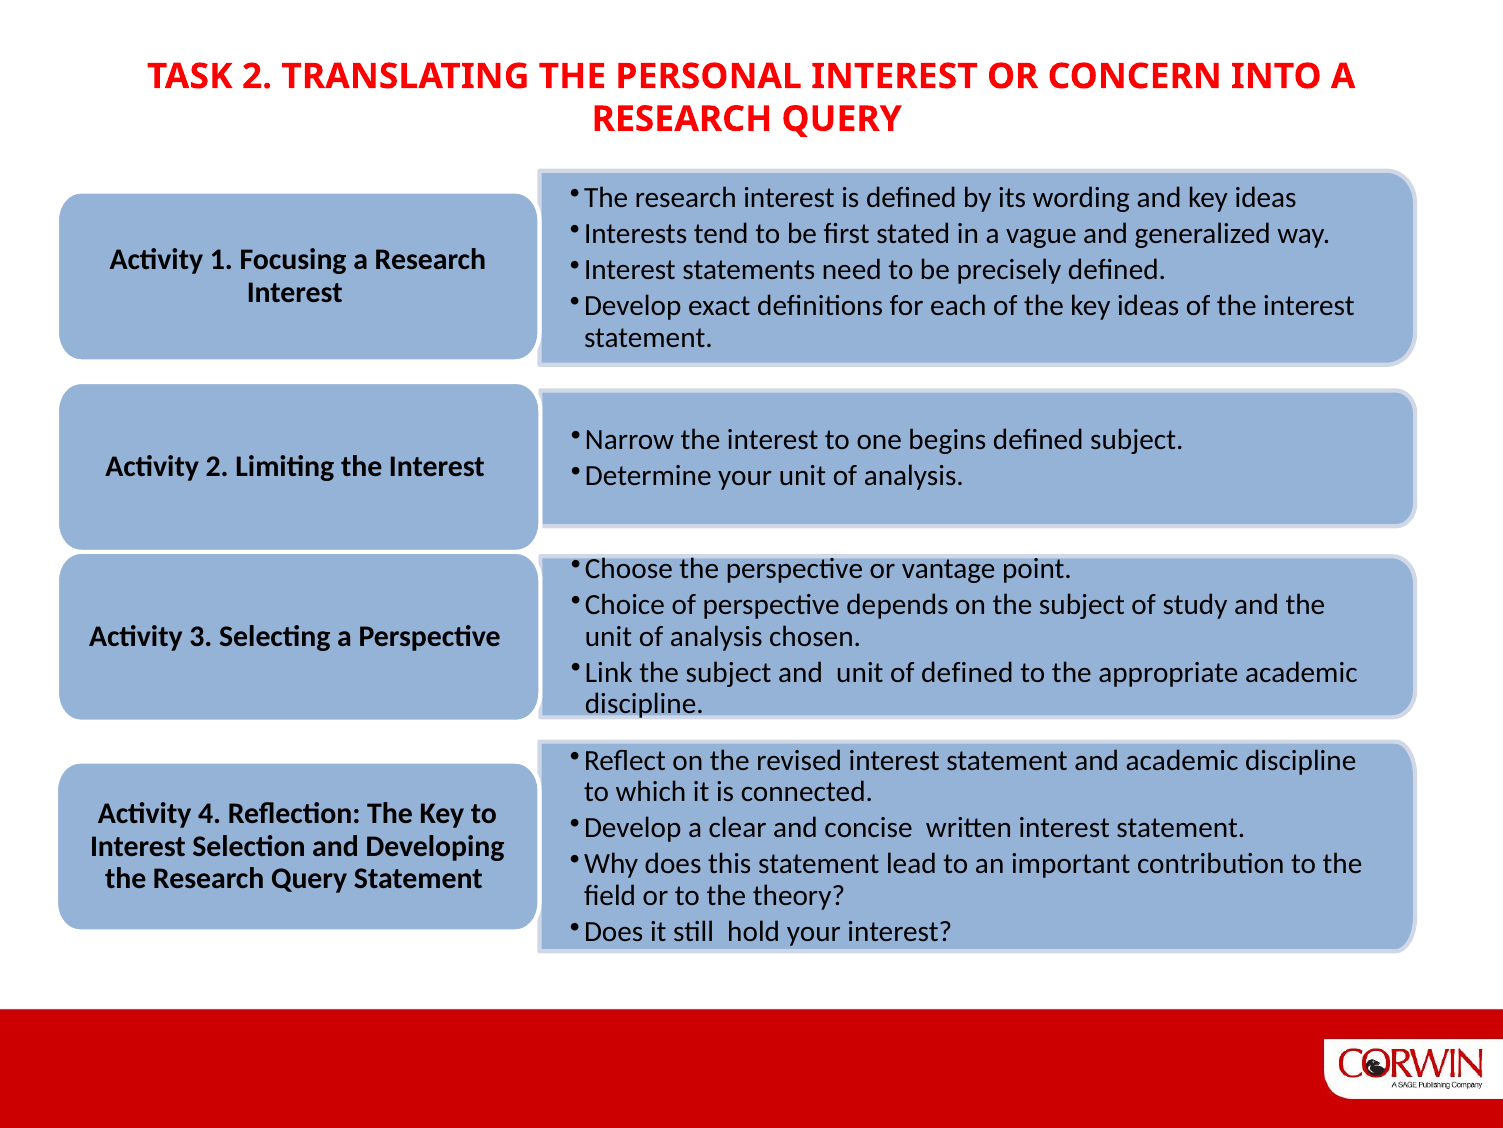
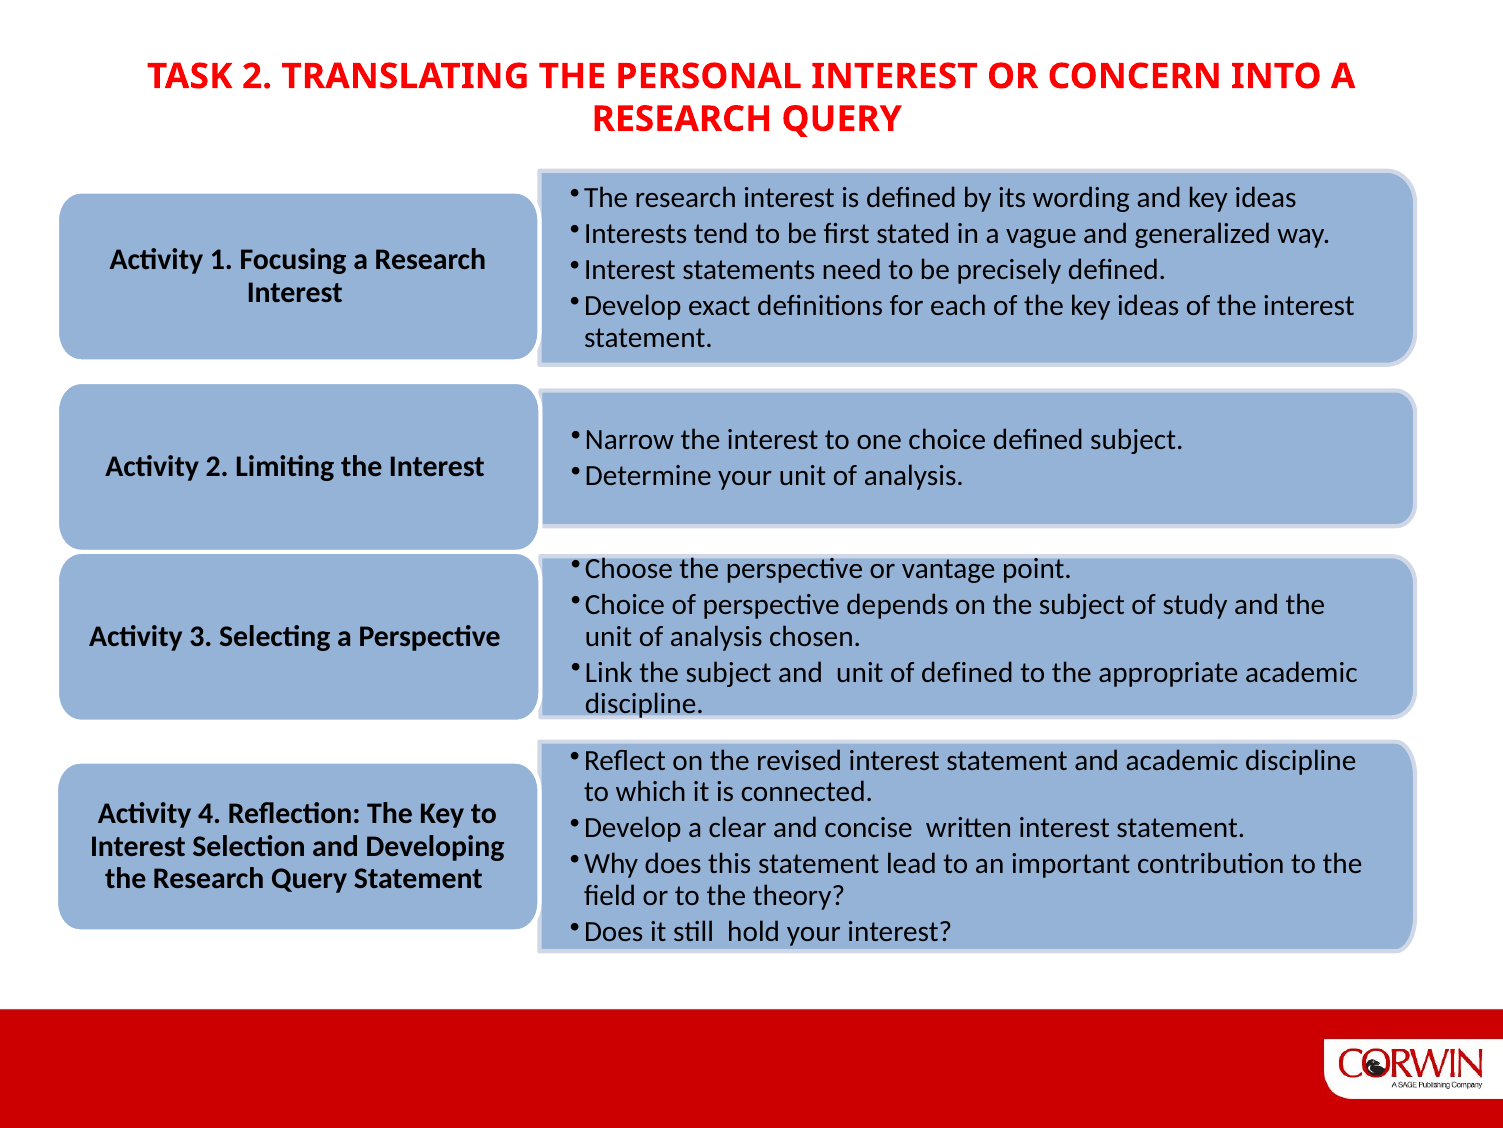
one begins: begins -> choice
